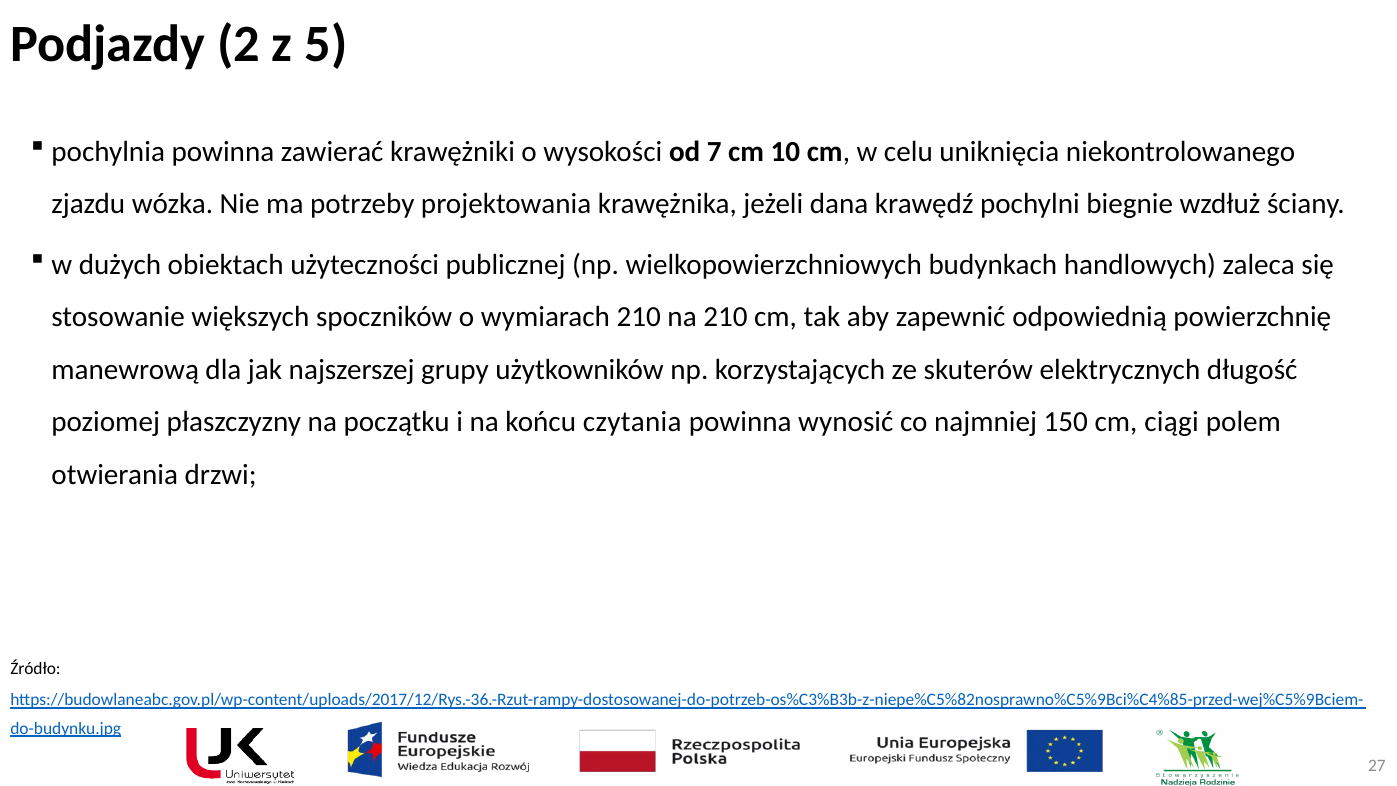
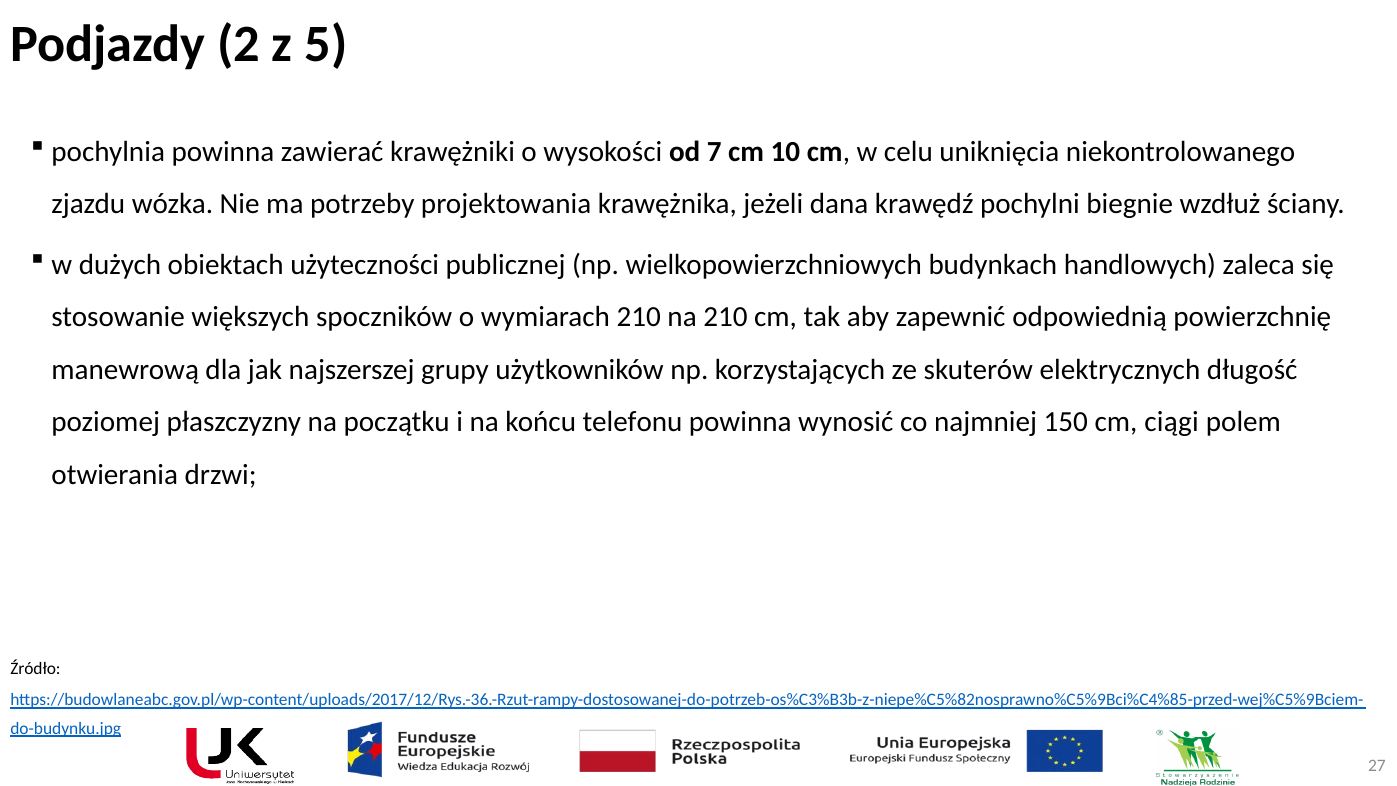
czytania: czytania -> telefonu
